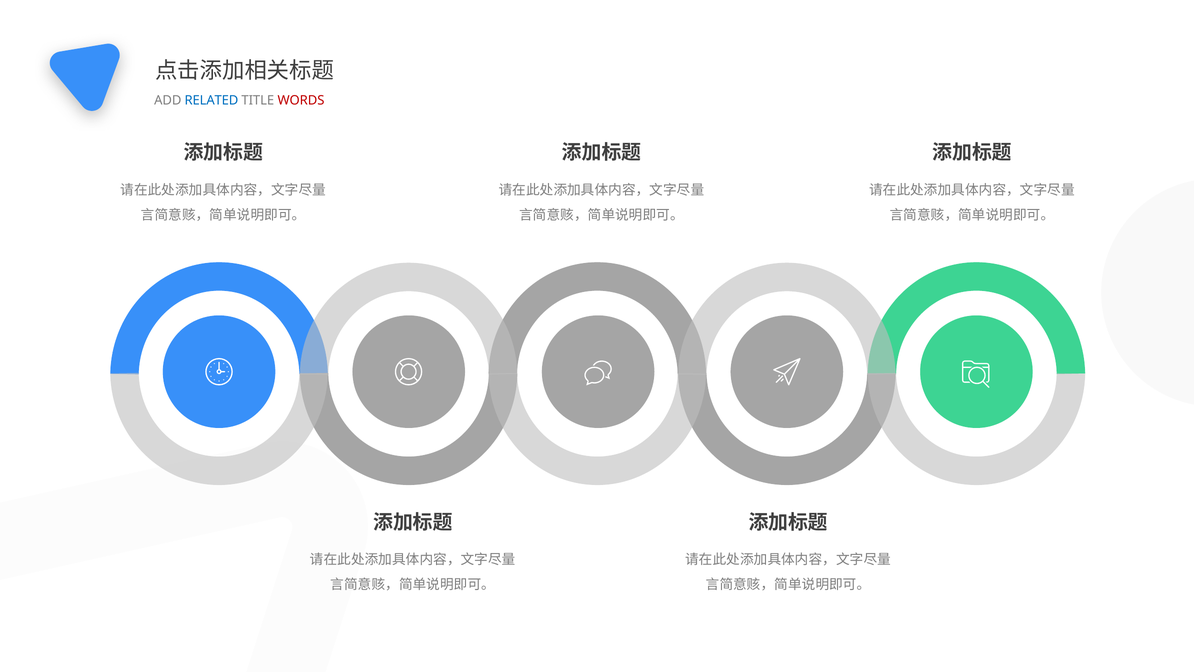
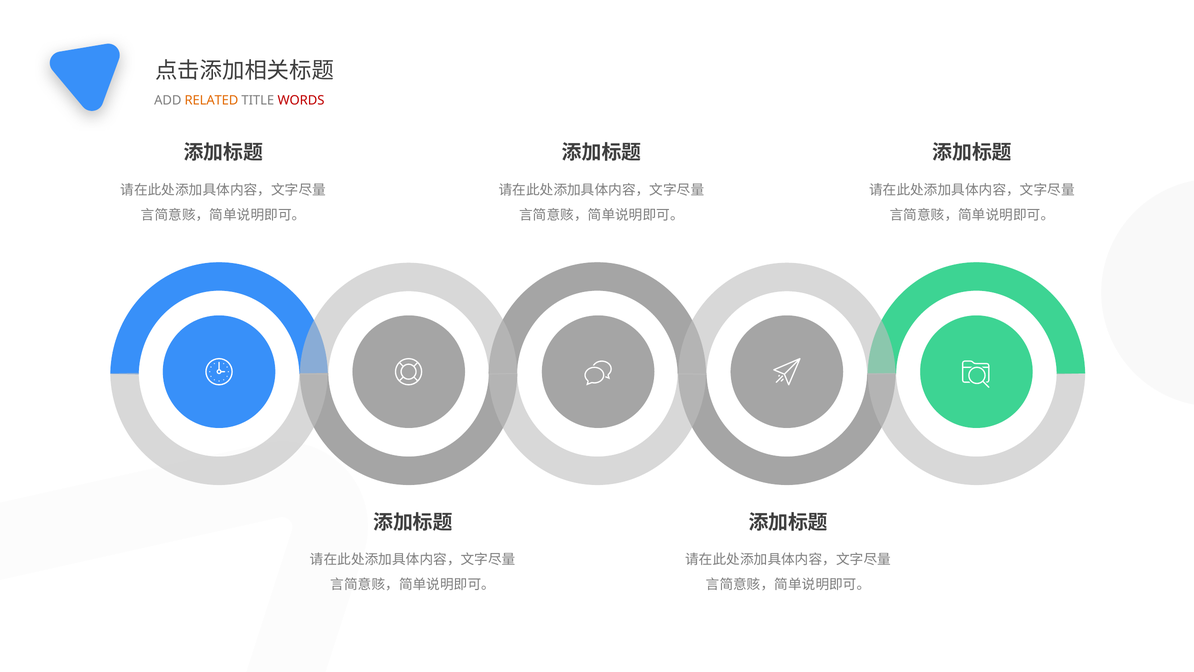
RELATED colour: blue -> orange
